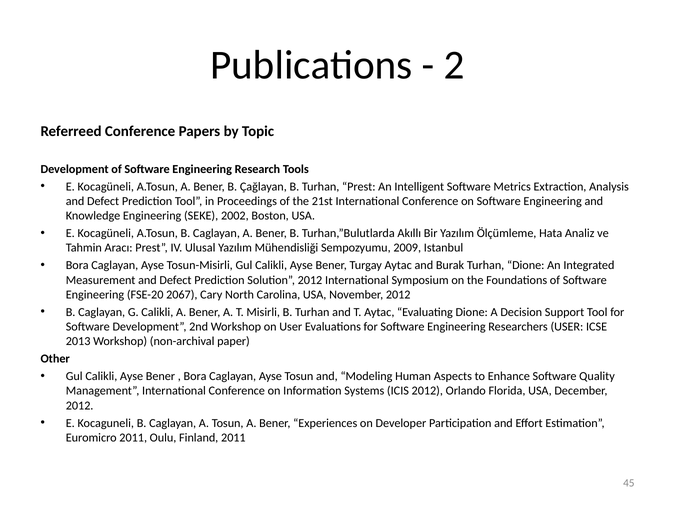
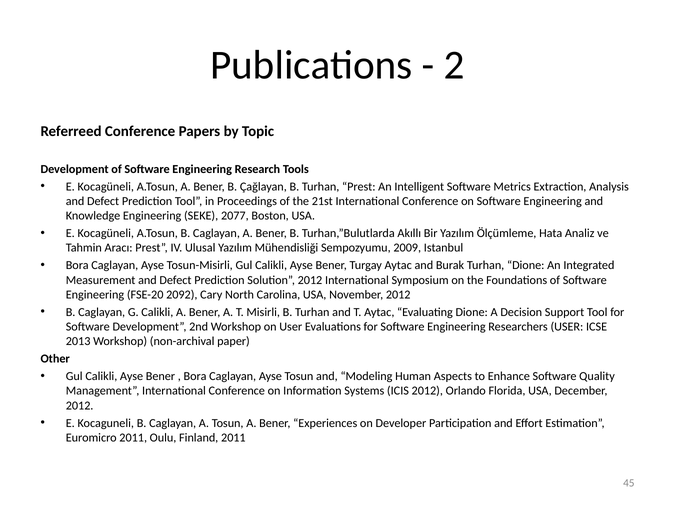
2002: 2002 -> 2077
2067: 2067 -> 2092
